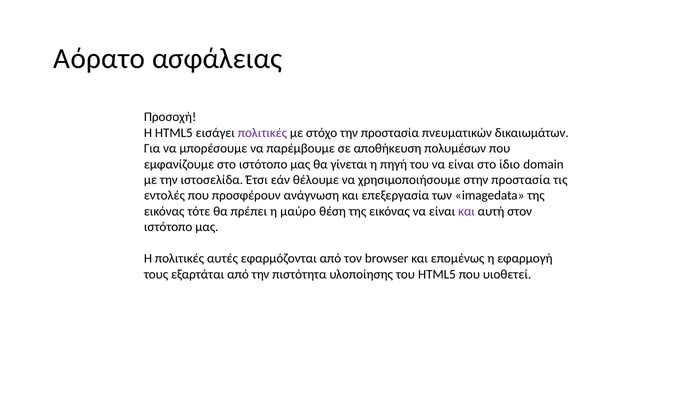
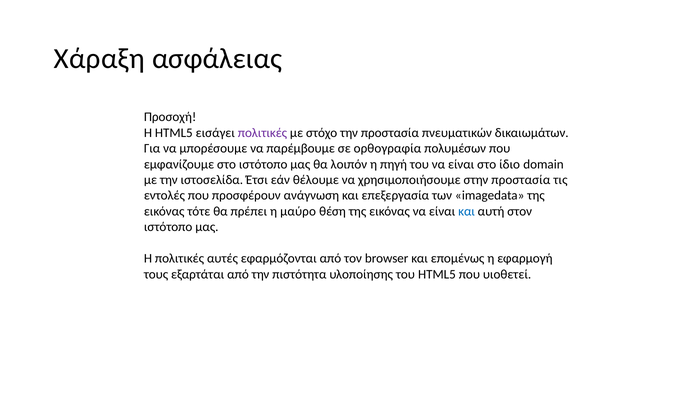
Αόρατο: Αόρατο -> Χάραξη
αποθήκευση: αποθήκευση -> ορθογραφία
γίνεται: γίνεται -> λοιπόν
και at (467, 211) colour: purple -> blue
